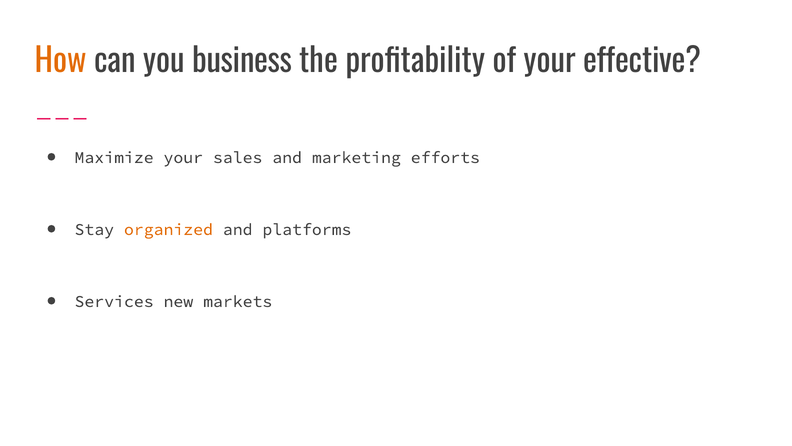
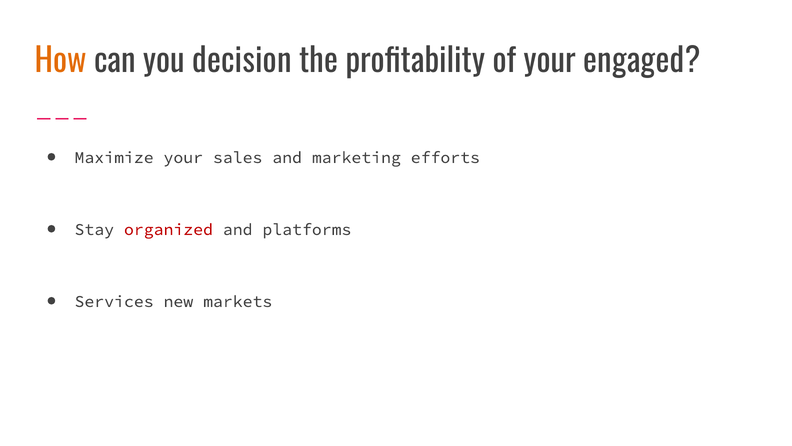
business: business -> decision
effective: effective -> engaged
organized colour: orange -> red
